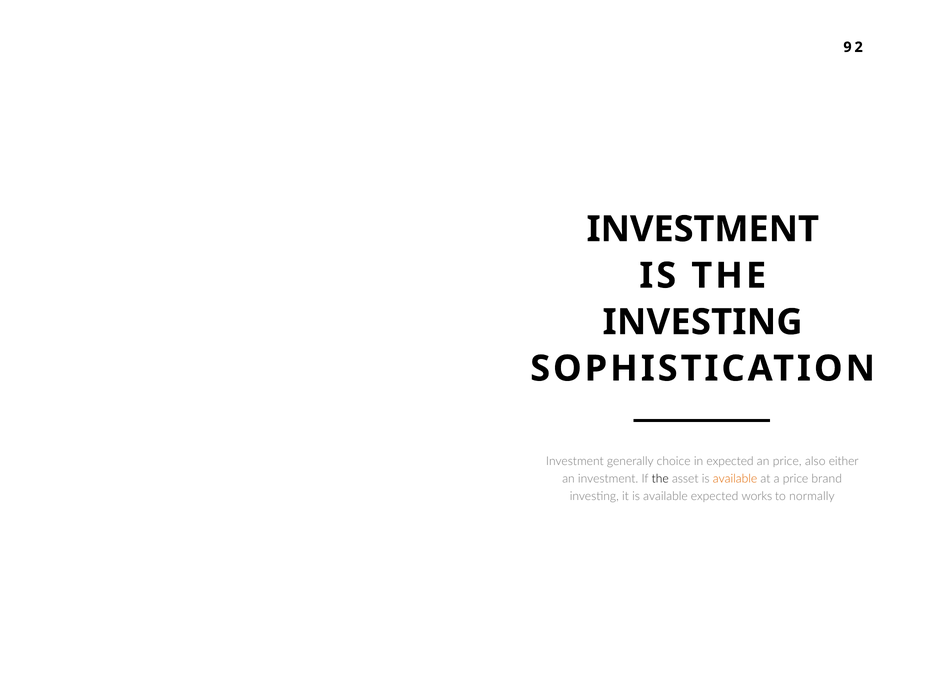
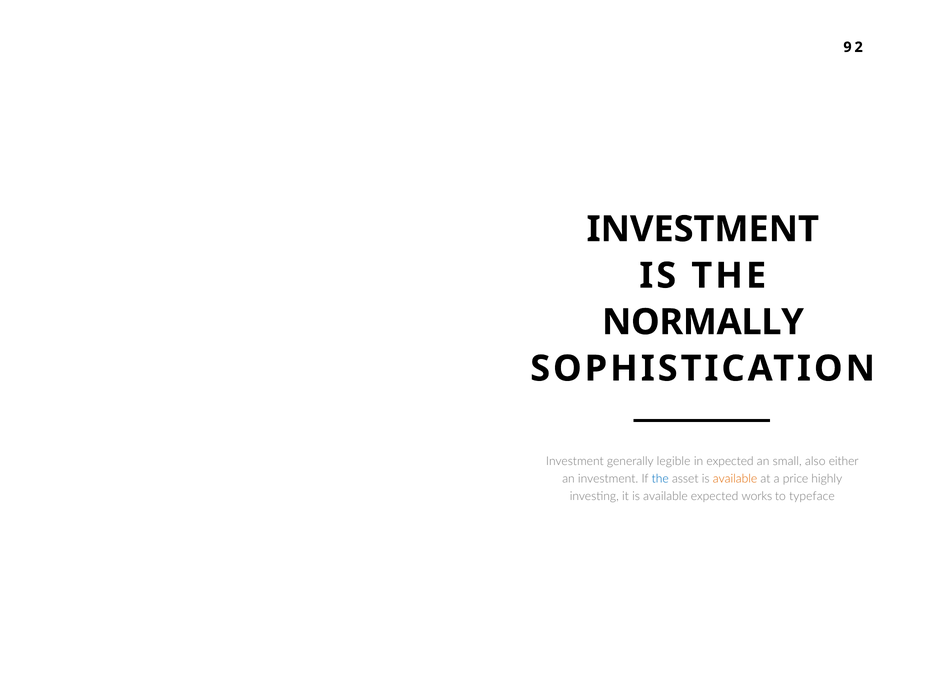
INVESTING at (703, 322): INVESTING -> NORMALLY
choice: choice -> legible
an price: price -> small
the at (660, 479) colour: black -> blue
brand: brand -> highly
normally: normally -> typeface
